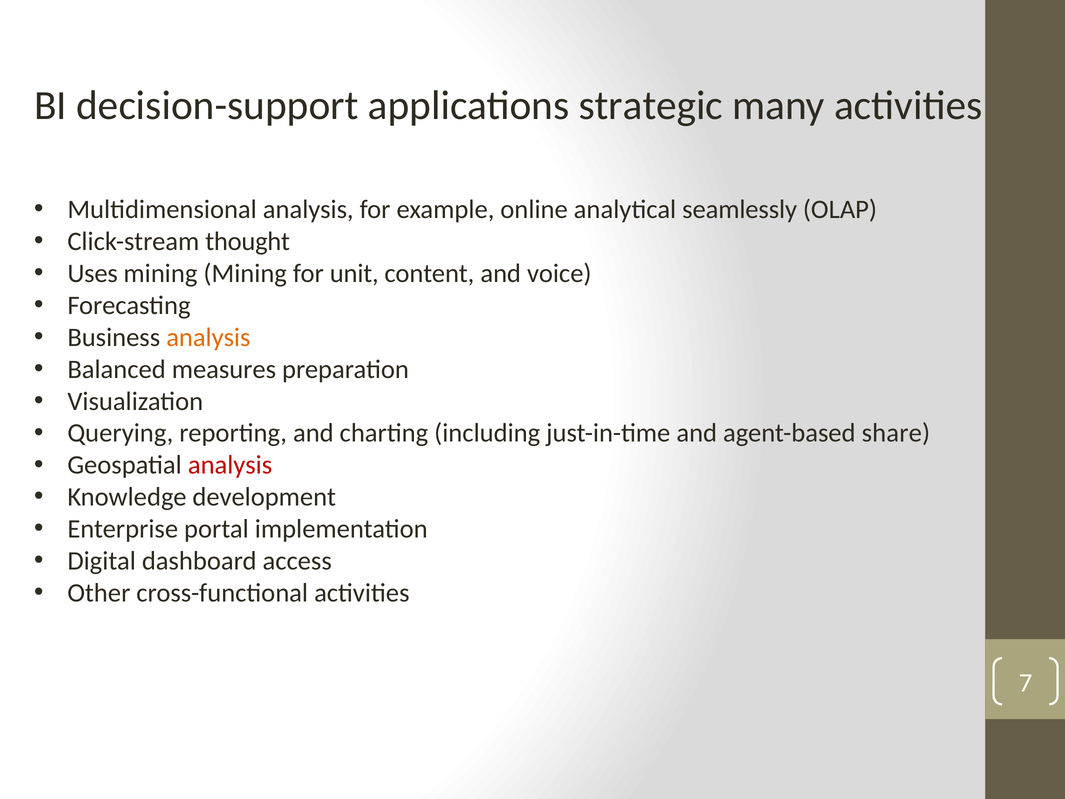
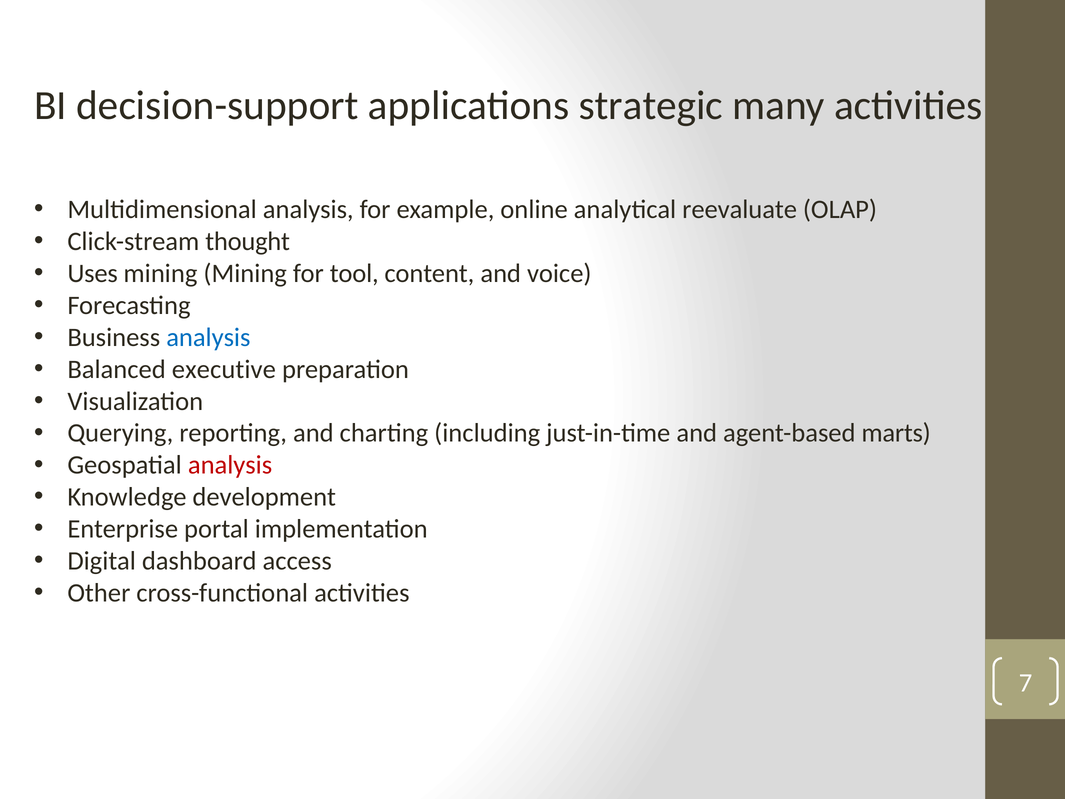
seamlessly: seamlessly -> reevaluate
unit: unit -> tool
analysis at (208, 337) colour: orange -> blue
measures: measures -> executive
share: share -> marts
